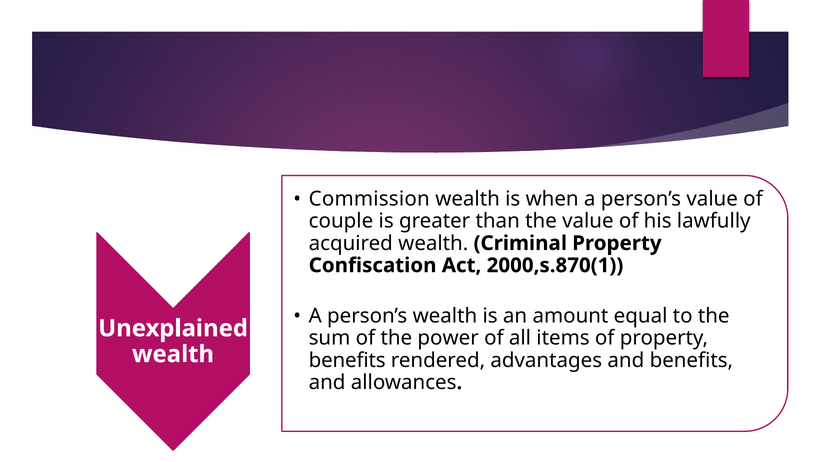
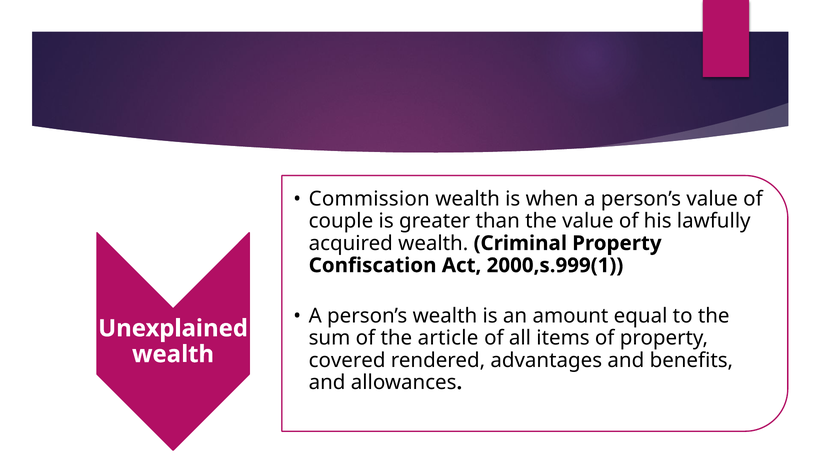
2000,s.870(1: 2000,s.870(1 -> 2000,s.999(1
power: power -> article
benefits at (347, 360): benefits -> covered
